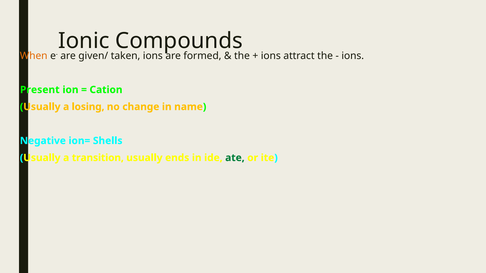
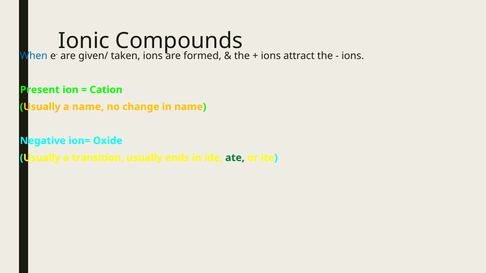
When colour: orange -> blue
a losing: losing -> name
Shells: Shells -> Oxide
